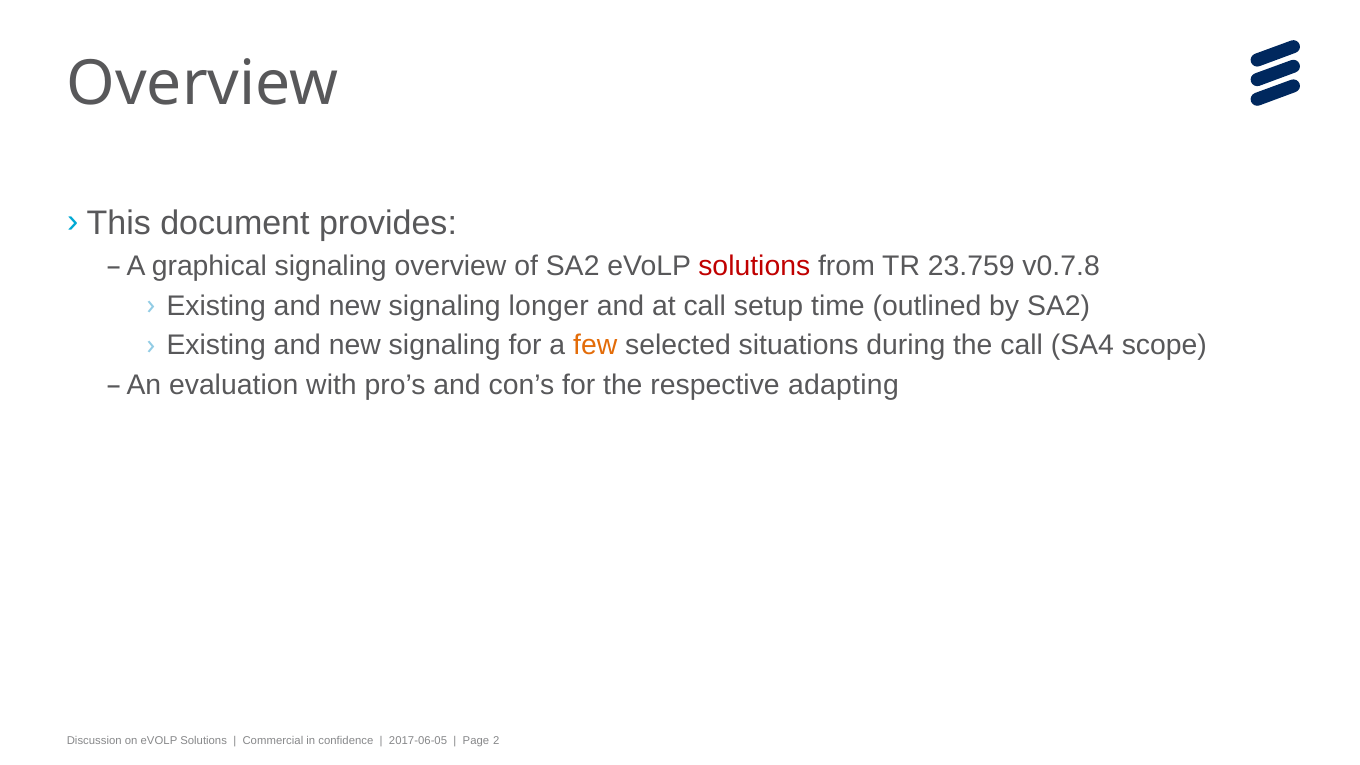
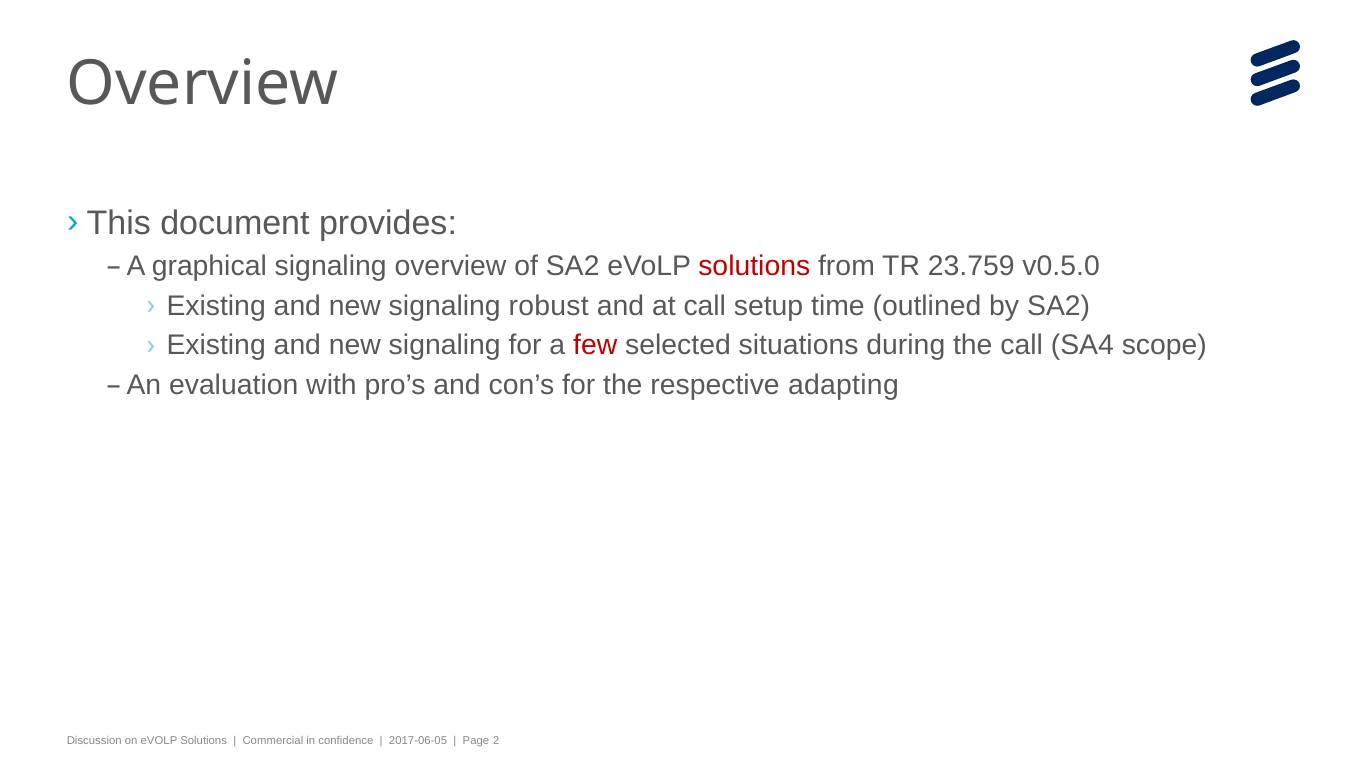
v0.7.8: v0.7.8 -> v0.5.0
longer: longer -> robust
few colour: orange -> red
